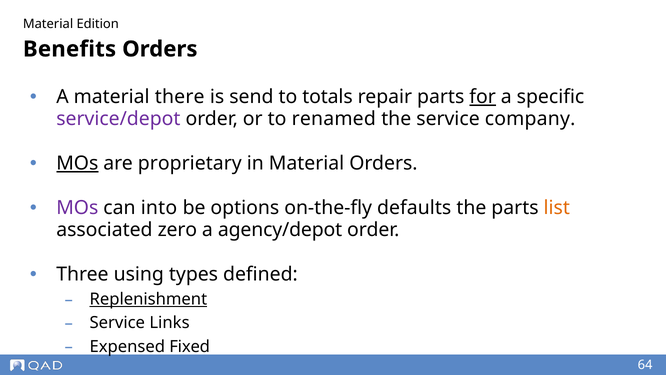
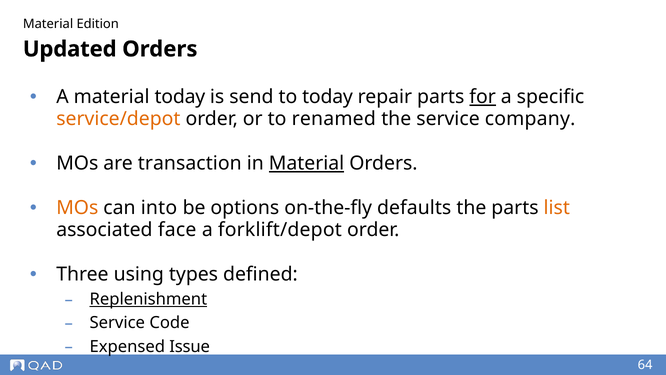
Benefits: Benefits -> Updated
material there: there -> today
to totals: totals -> today
service/depot colour: purple -> orange
MOs at (77, 163) underline: present -> none
proprietary: proprietary -> transaction
Material at (307, 163) underline: none -> present
MOs at (77, 207) colour: purple -> orange
zero: zero -> face
agency/depot: agency/depot -> forklift/depot
Links: Links -> Code
Fixed: Fixed -> Issue
